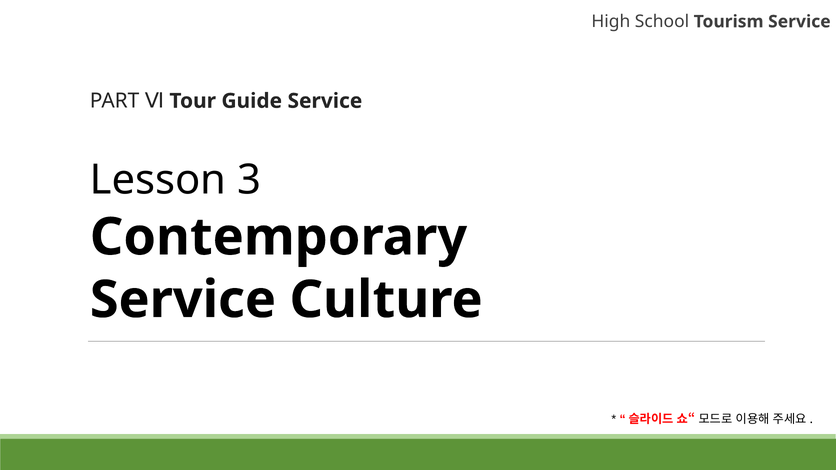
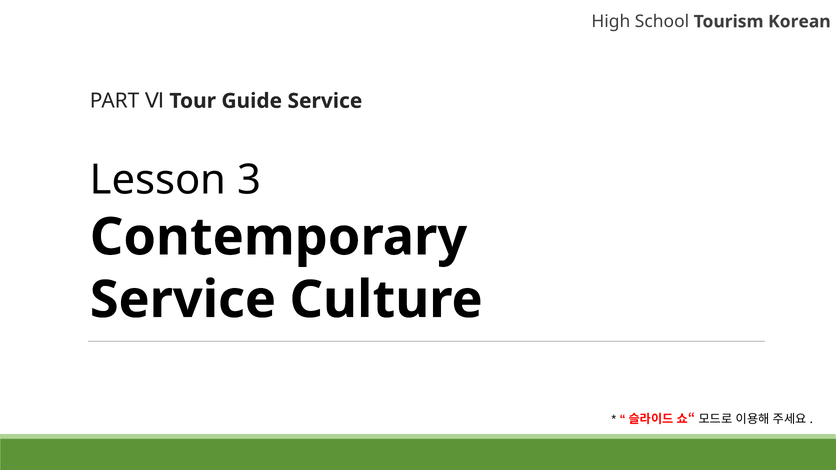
Tourism Service: Service -> Korean
